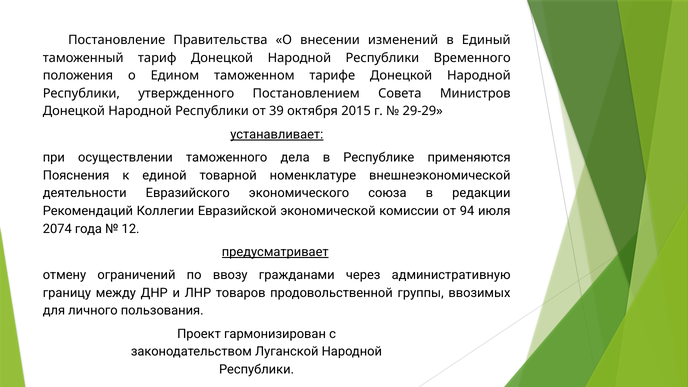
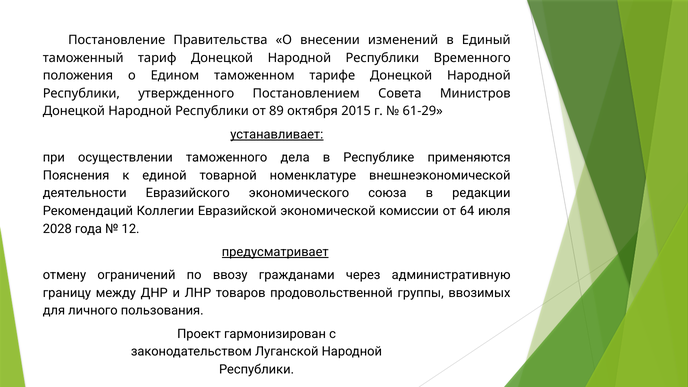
39: 39 -> 89
29-29: 29-29 -> 61-29
94: 94 -> 64
2074: 2074 -> 2028
